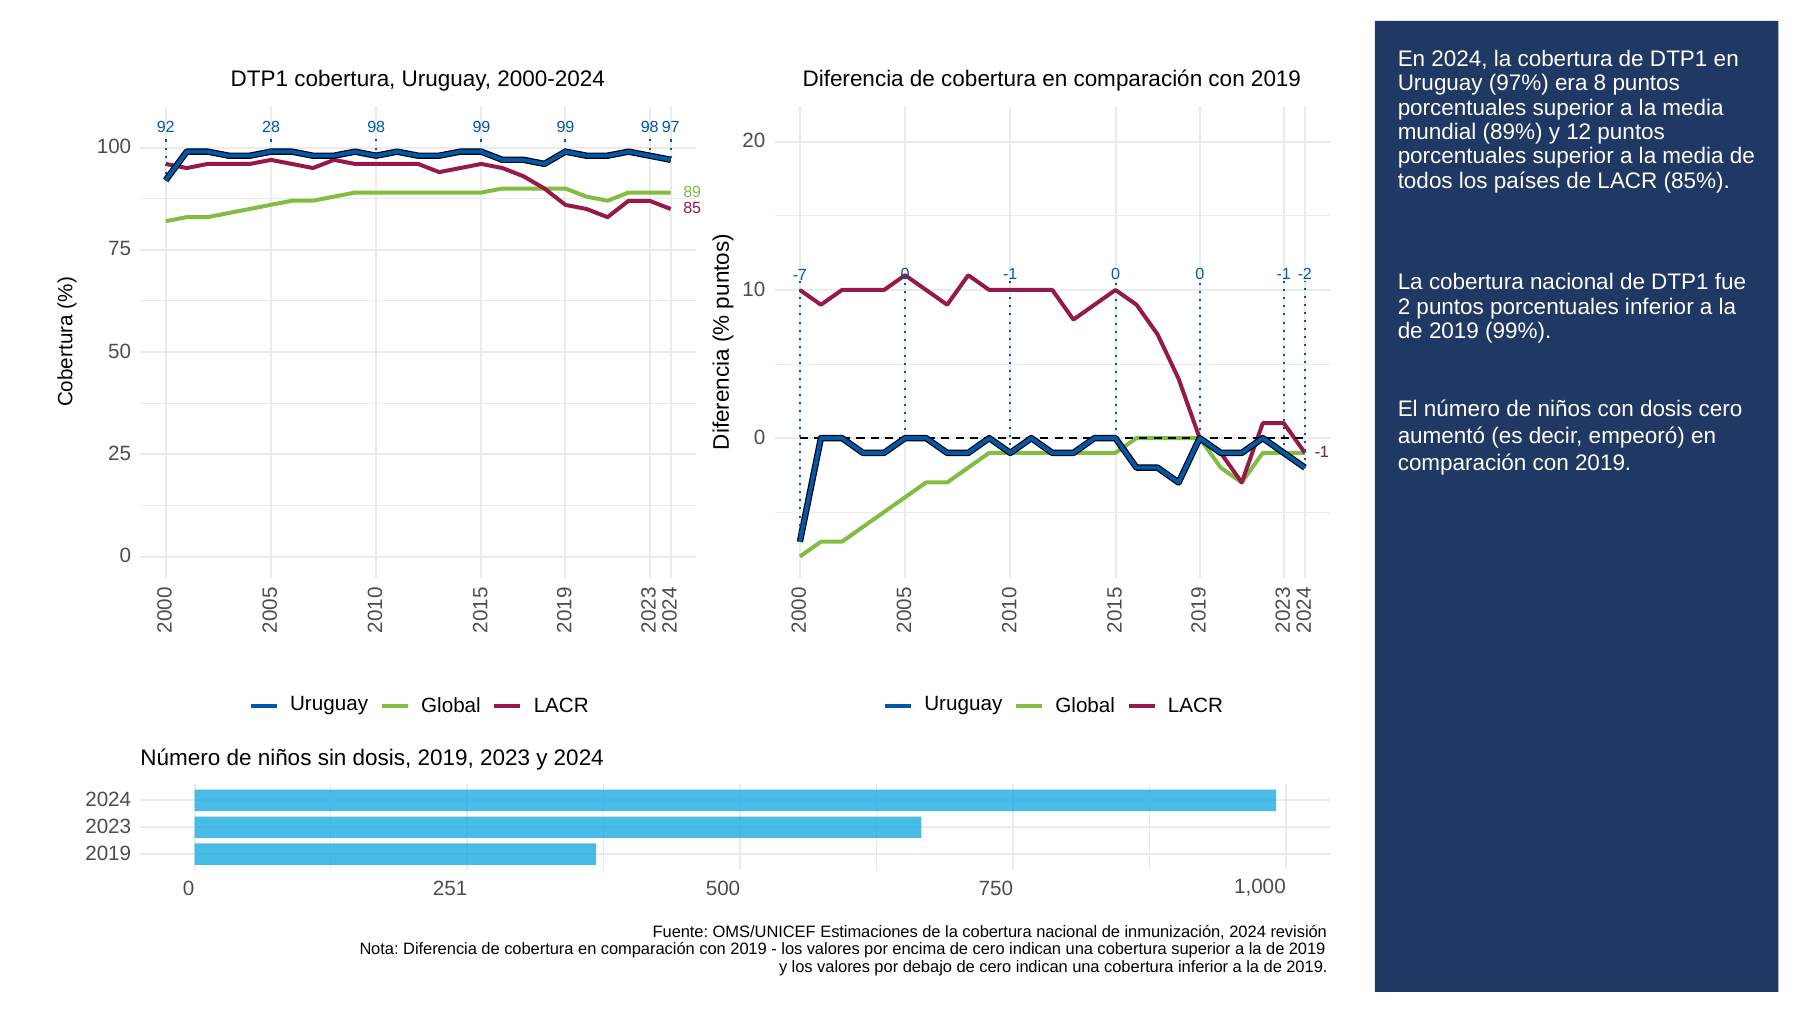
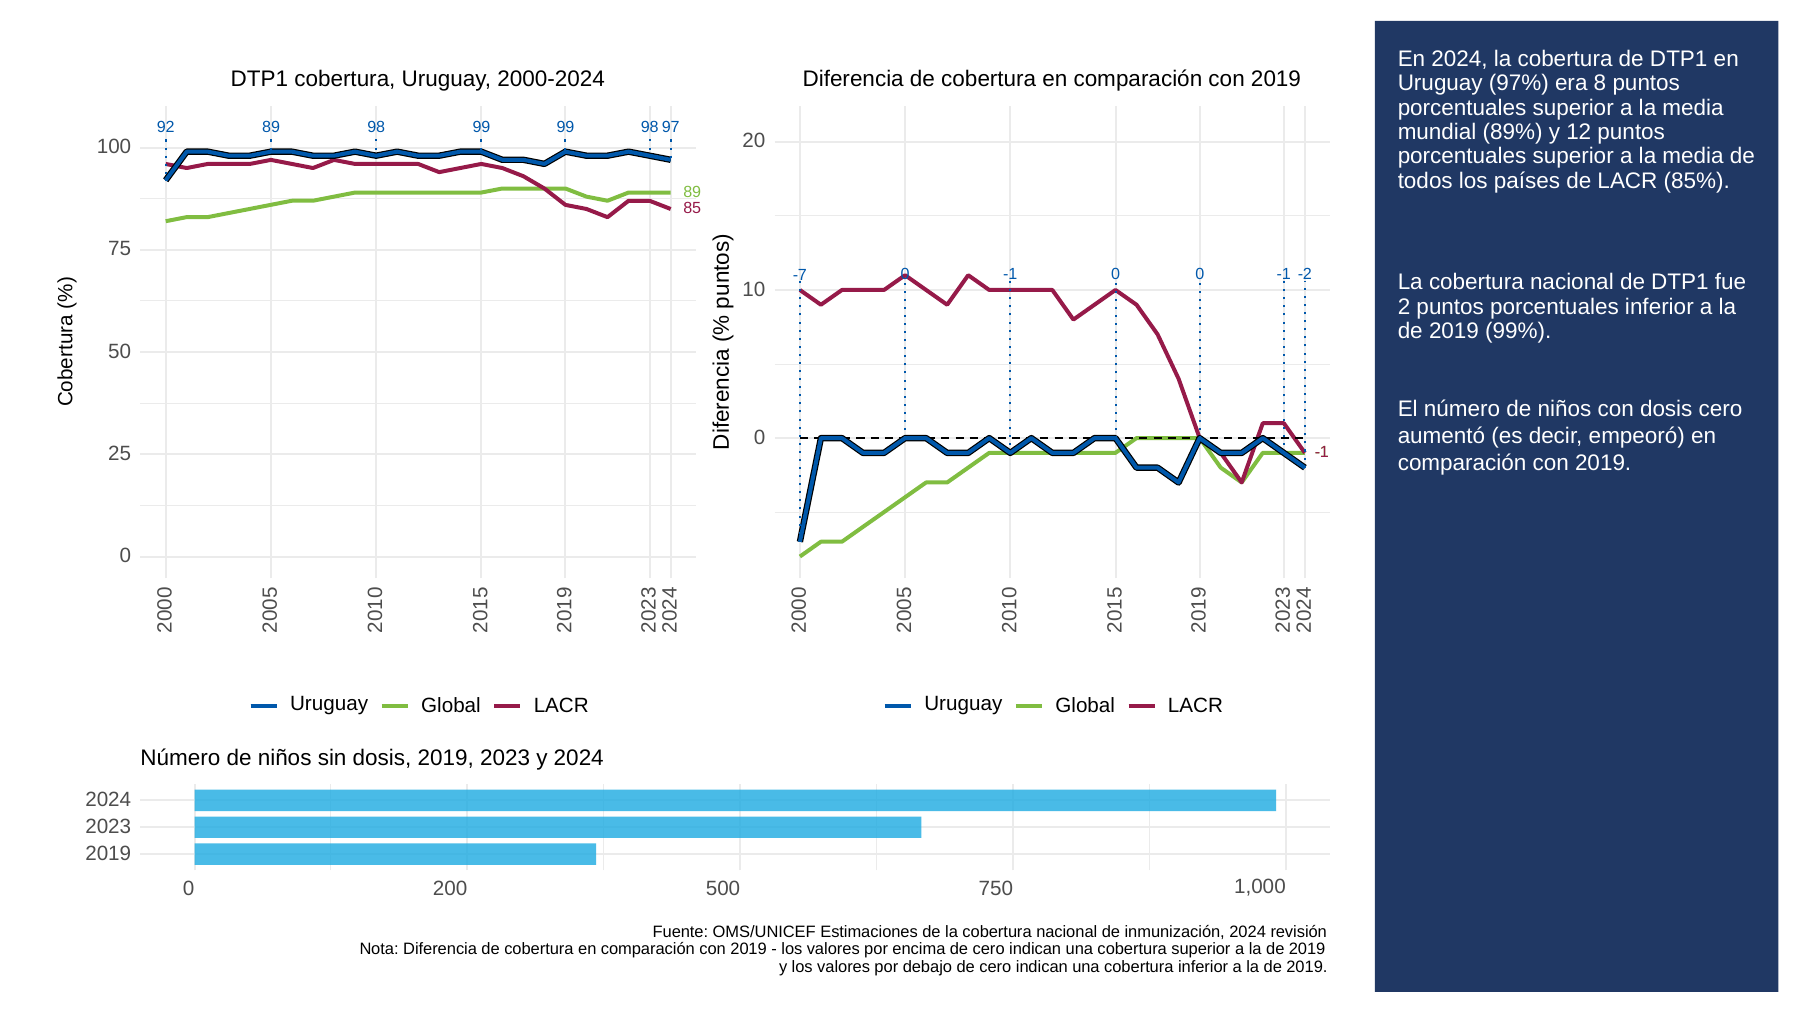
92 28: 28 -> 89
251: 251 -> 200
